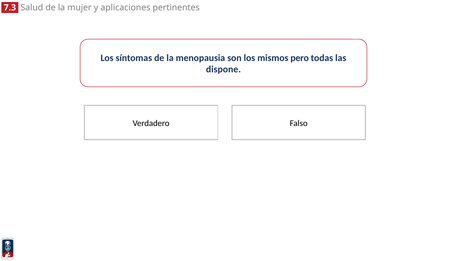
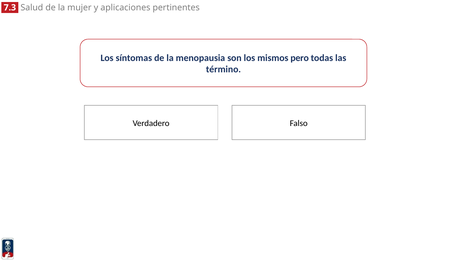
dispone: dispone -> término
